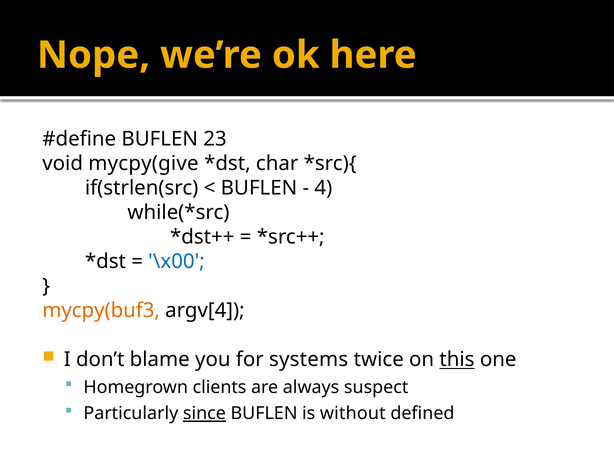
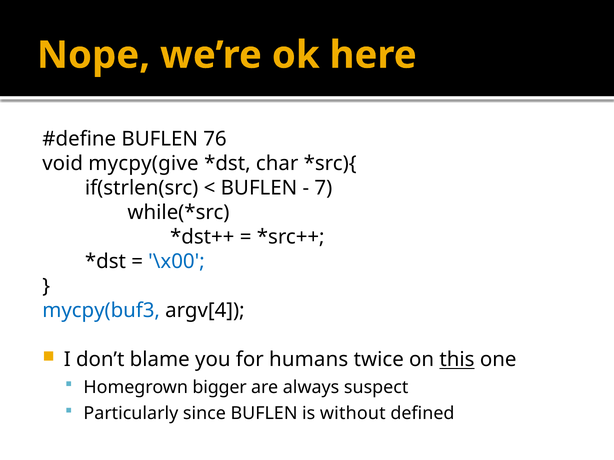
23: 23 -> 76
4: 4 -> 7
mycpy(buf3 colour: orange -> blue
systems: systems -> humans
clients: clients -> bigger
since underline: present -> none
